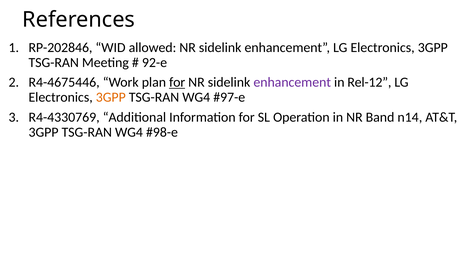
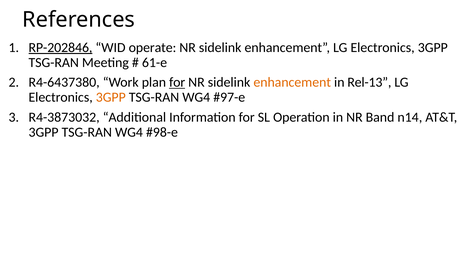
RP-202846 underline: none -> present
allowed: allowed -> operate
92-e: 92-e -> 61-e
R4-4675446: R4-4675446 -> R4-6437380
enhancement at (292, 82) colour: purple -> orange
Rel-12: Rel-12 -> Rel-13
R4-4330769: R4-4330769 -> R4-3873032
